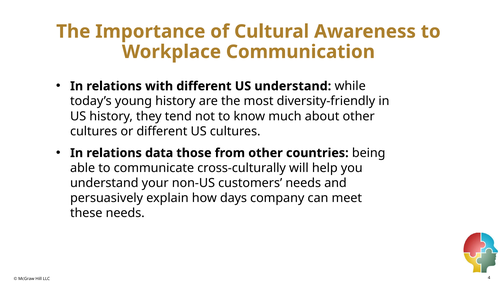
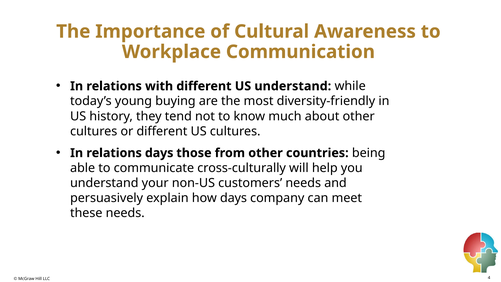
young history: history -> buying
relations data: data -> days
